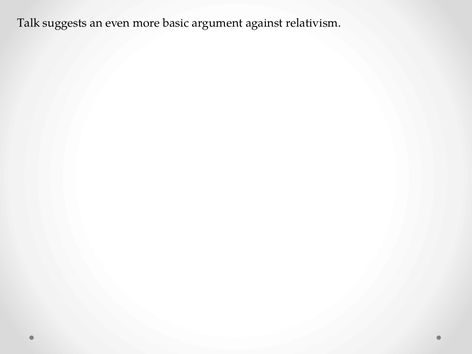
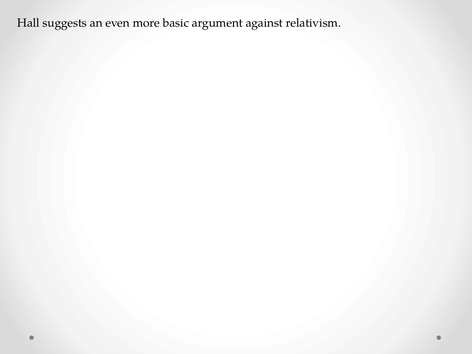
Talk: Talk -> Hall
